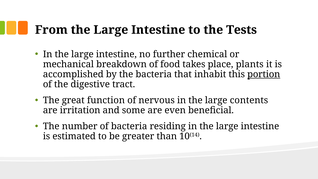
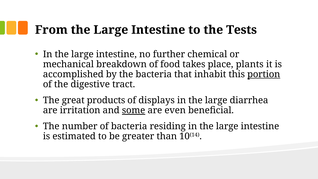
function: function -> products
nervous: nervous -> displays
contents: contents -> diarrhea
some underline: none -> present
